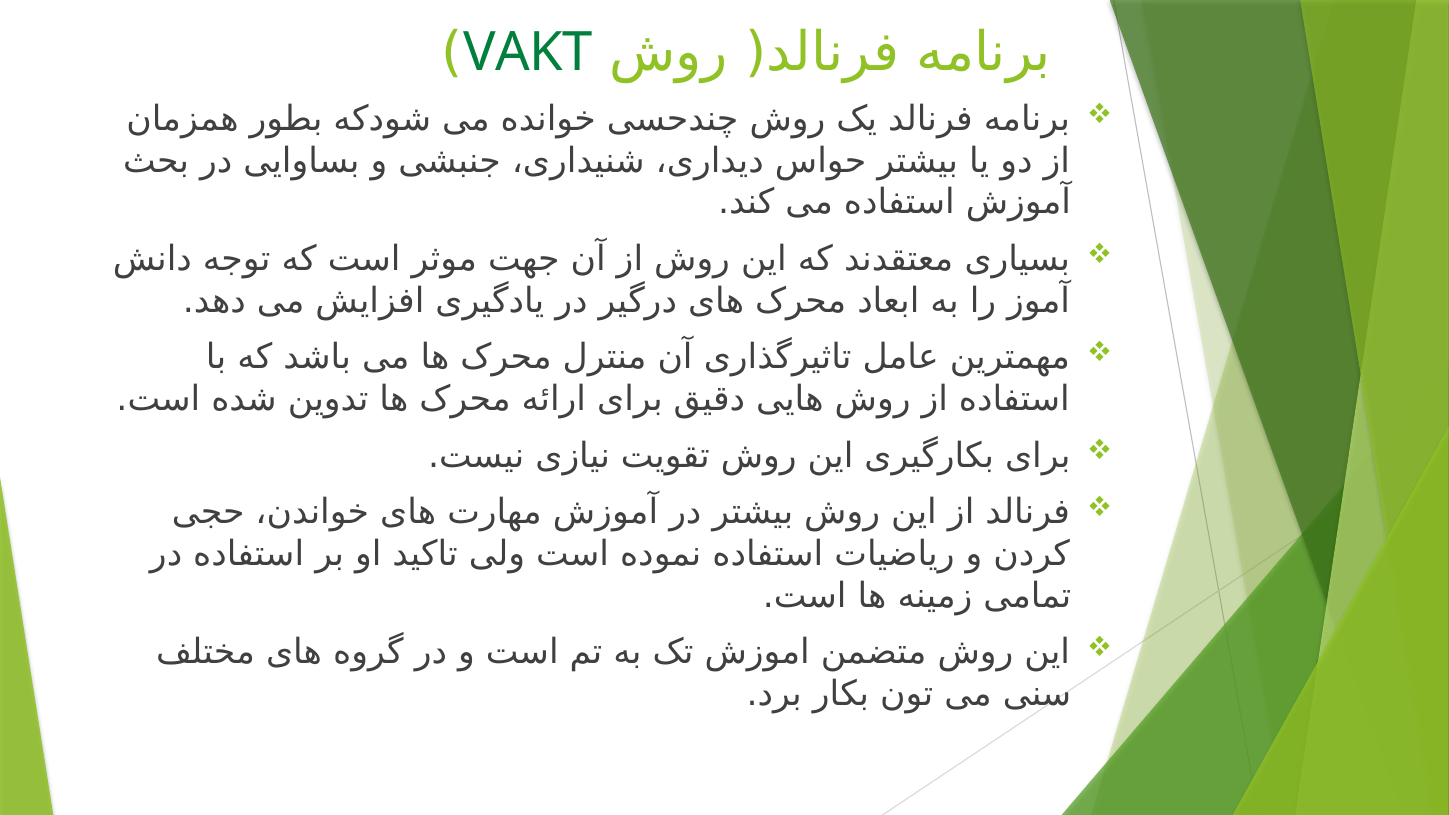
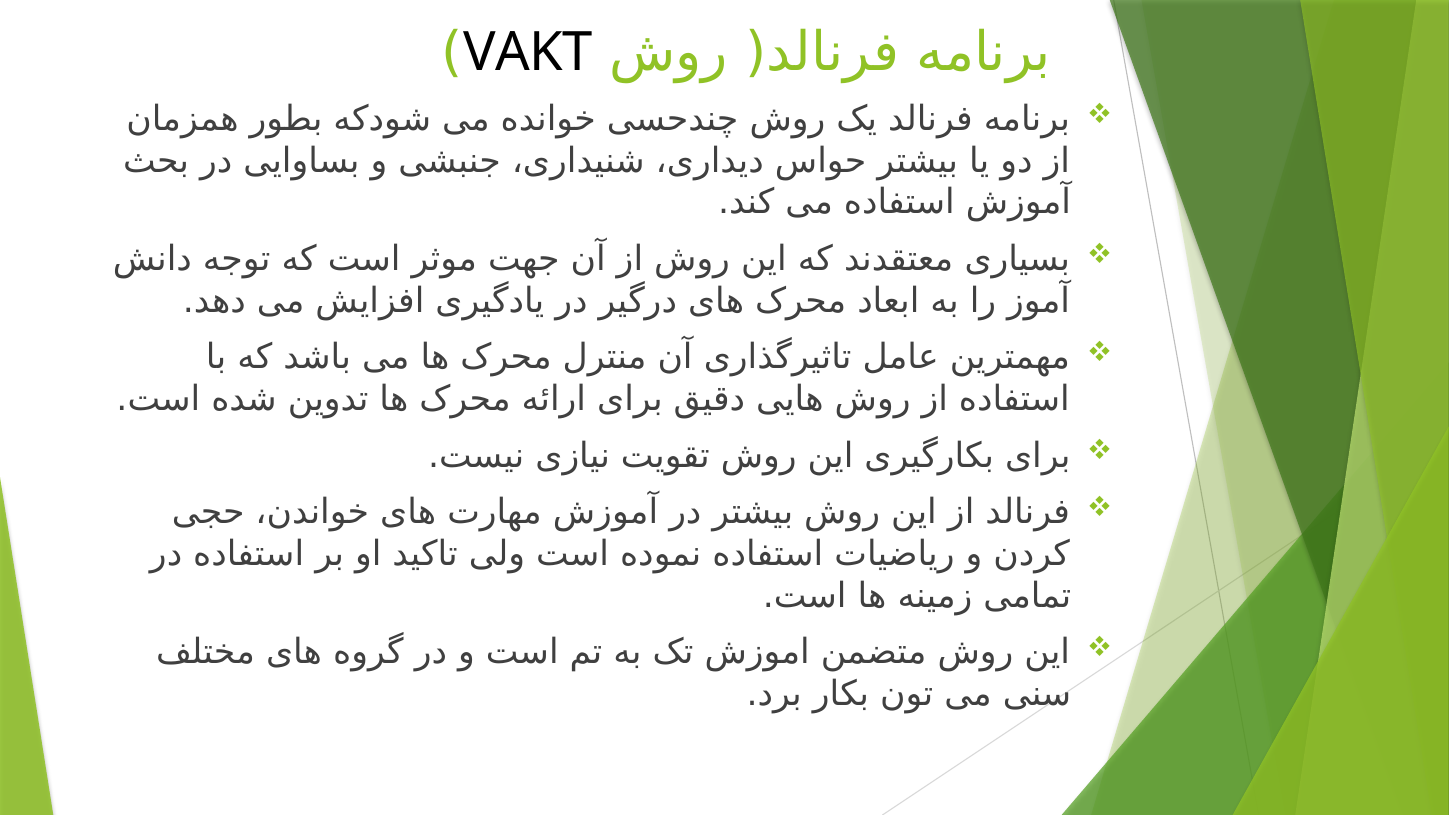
VAKT colour: green -> black
